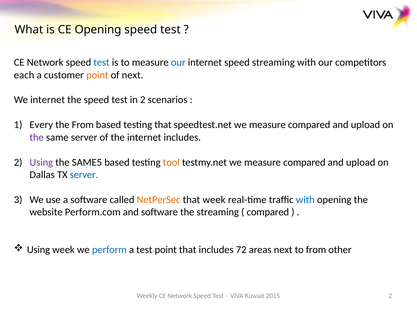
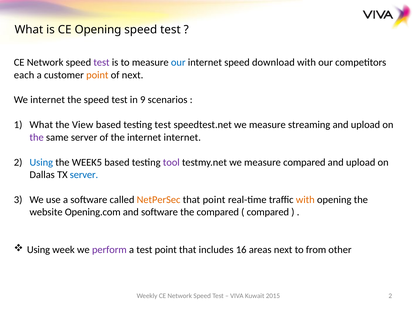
test at (102, 63) colour: blue -> purple
speed streaming: streaming -> download
in 2: 2 -> 9
Every at (41, 125): Every -> What
the From: From -> View
testing that: that -> test
speedtest.net we measure compared: compared -> streaming
internet includes: includes -> internet
Using at (41, 163) colour: purple -> blue
SAME5: SAME5 -> WEEK5
tool colour: orange -> purple
that week: week -> point
with at (305, 200) colour: blue -> orange
Perform.com: Perform.com -> Opening.com
the streaming: streaming -> compared
perform colour: blue -> purple
72: 72 -> 16
